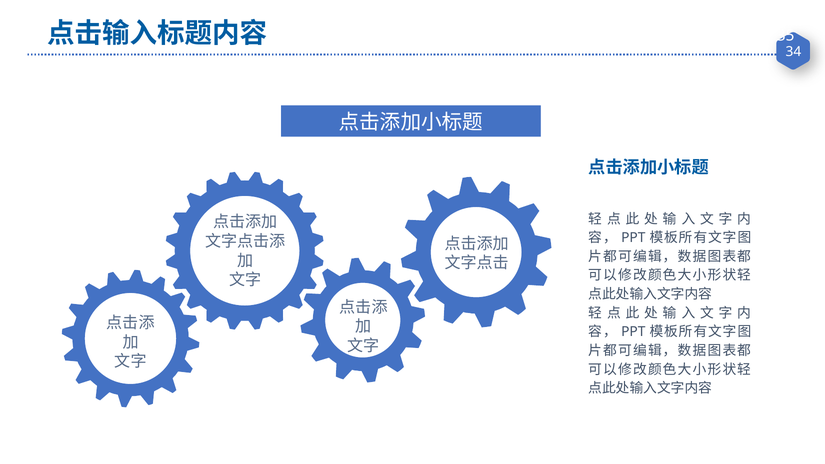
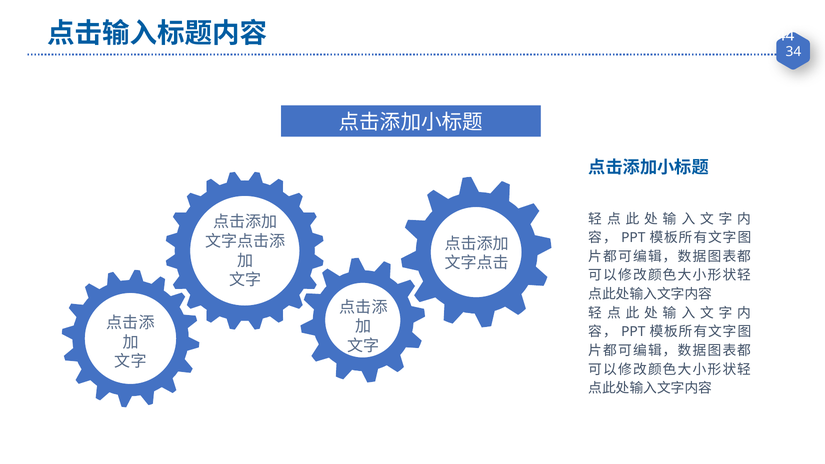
35: 35 -> 44
